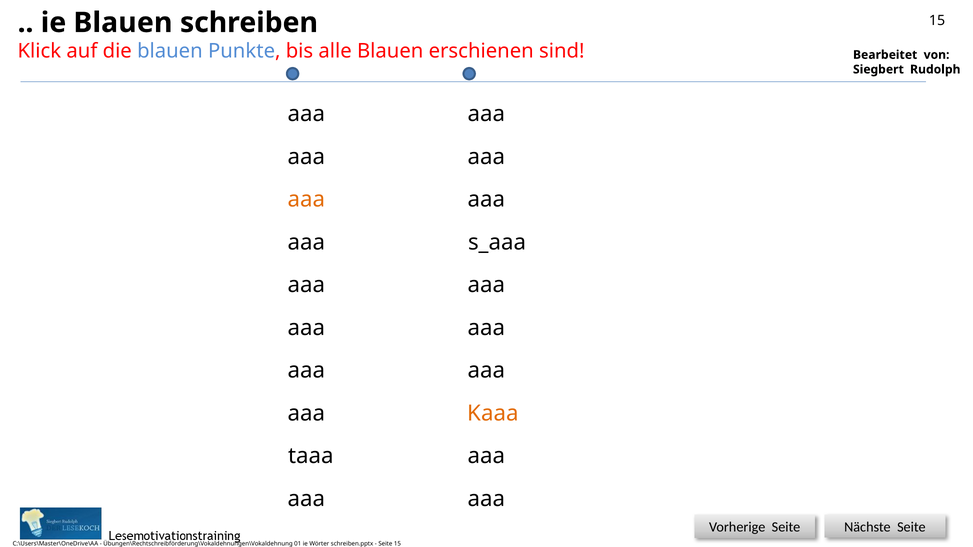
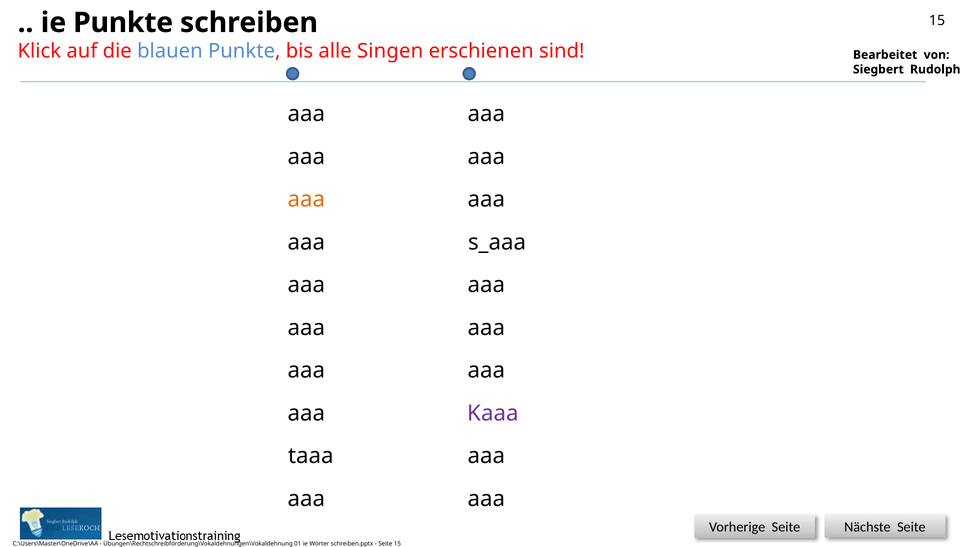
ie Blauen: Blauen -> Punkte
alle Blauen: Blauen -> Singen
Kaaa colour: orange -> purple
